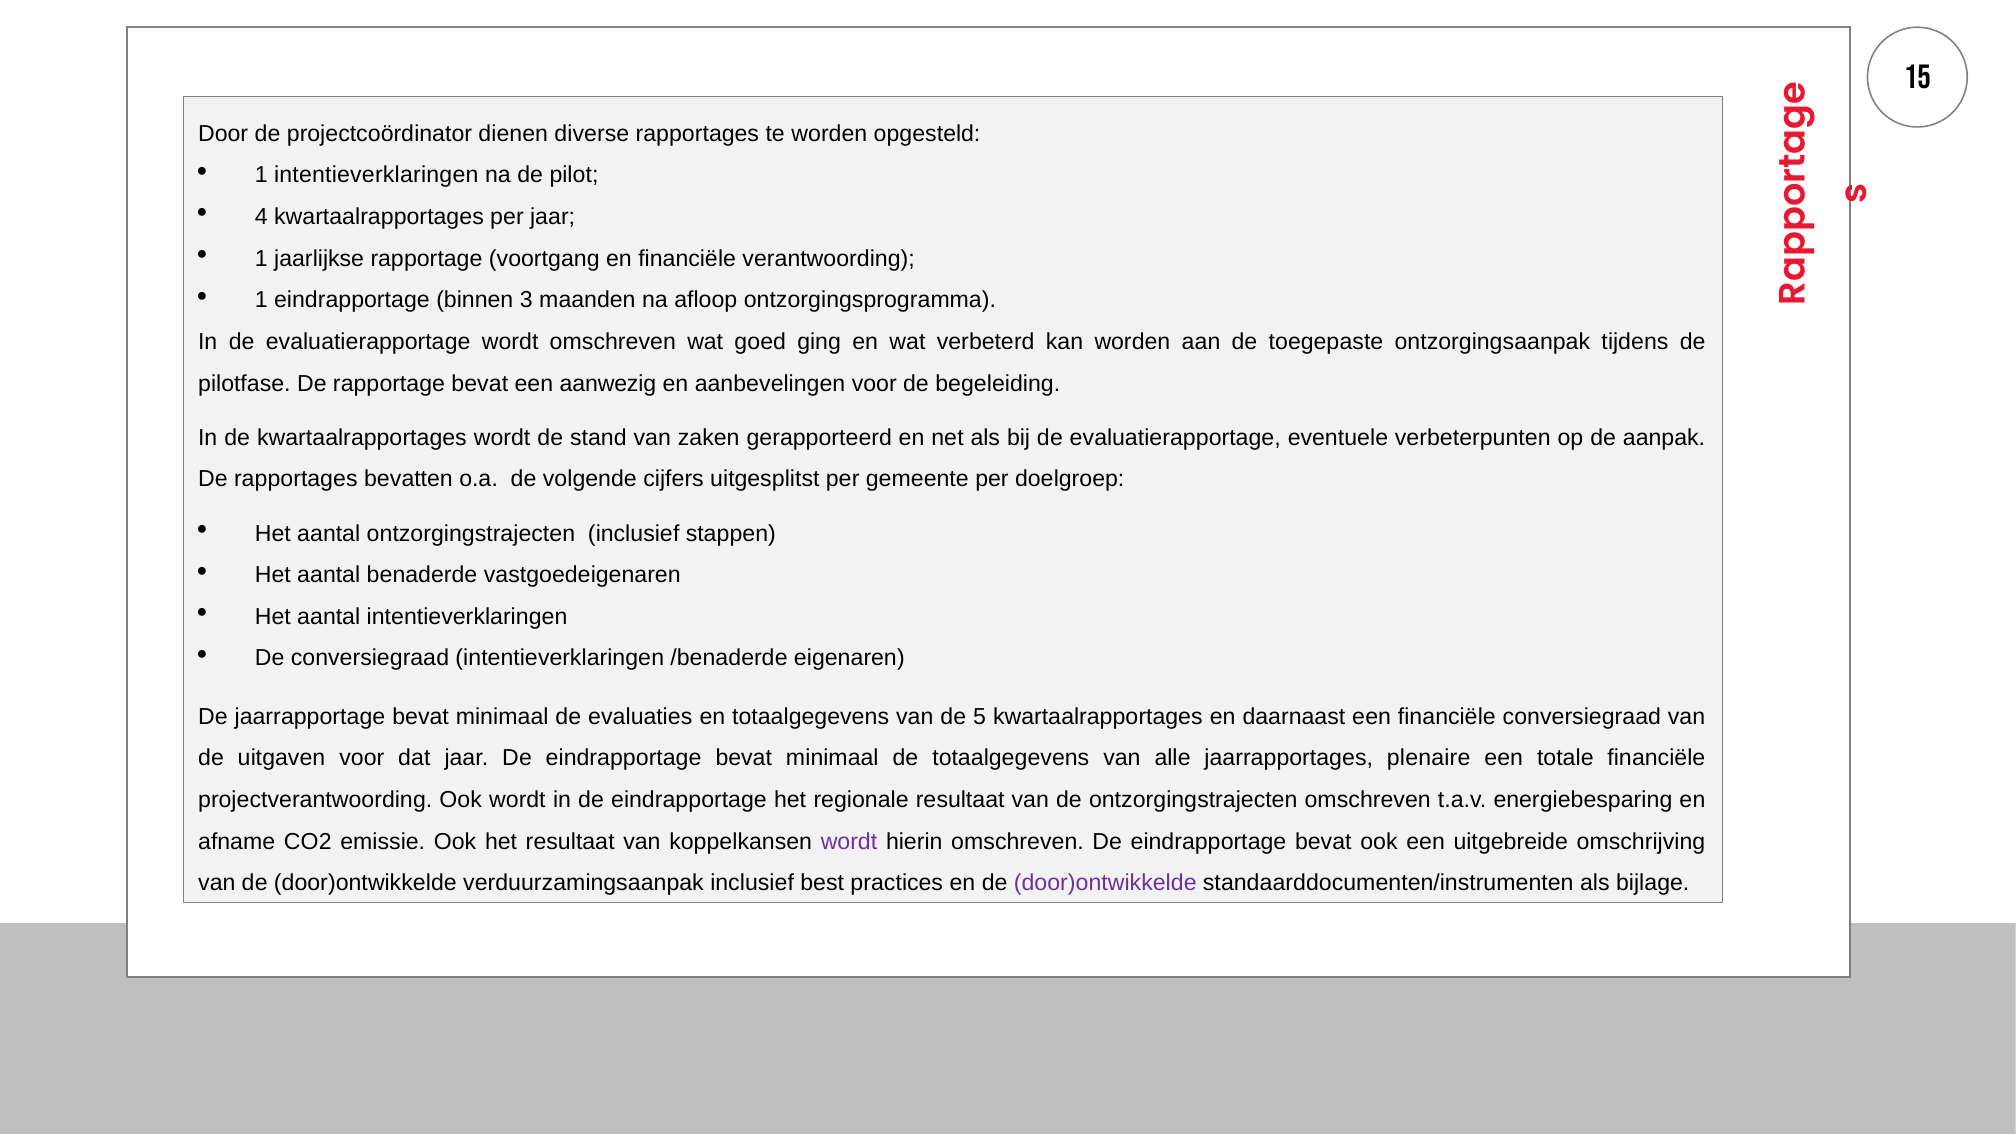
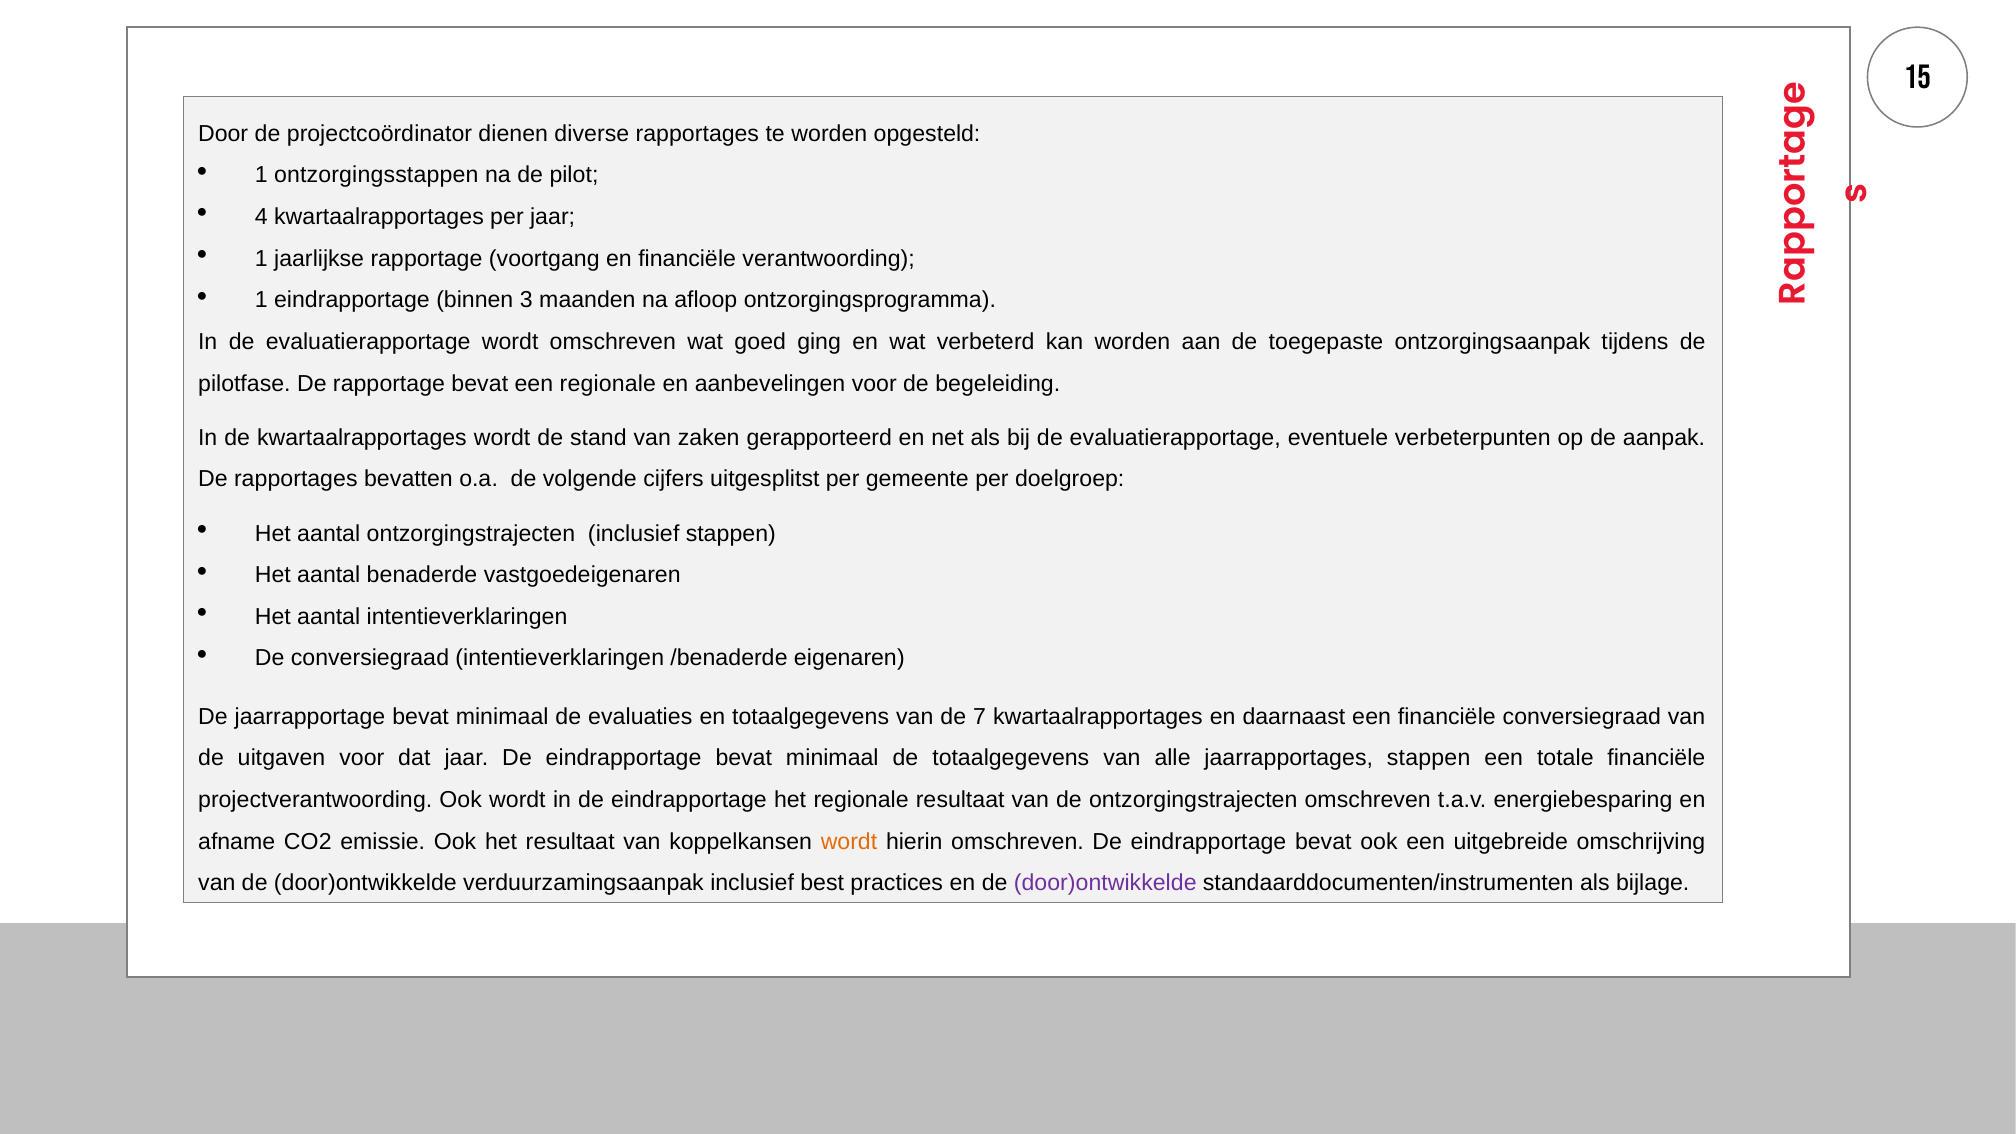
1 intentieverklaringen: intentieverklaringen -> ontzorgingsstappen
een aanwezig: aanwezig -> regionale
5: 5 -> 7
jaarrapportages plenaire: plenaire -> stappen
wordt at (849, 842) colour: purple -> orange
